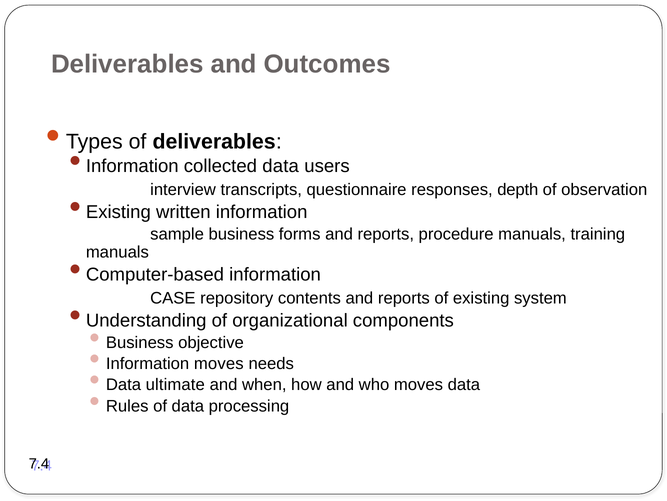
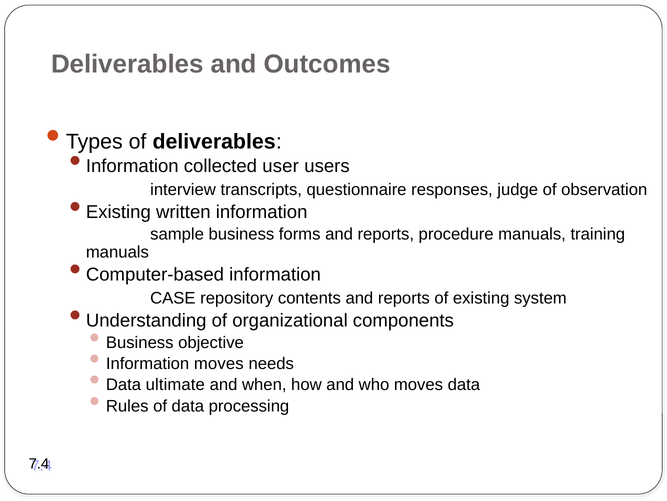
collected data: data -> user
depth: depth -> judge
